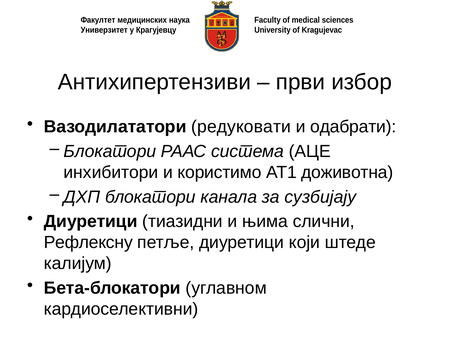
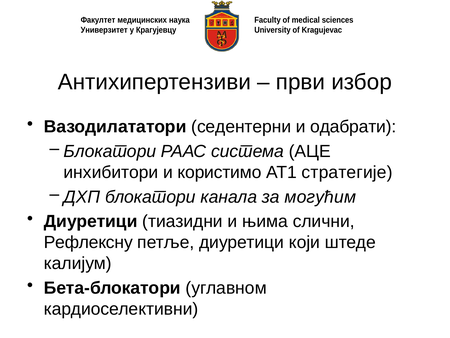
редуковати: редуковати -> седентерни
доживотна: доживотна -> стратегије
сузбијају: сузбијају -> могућим
